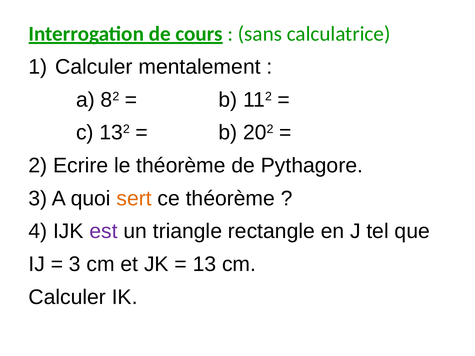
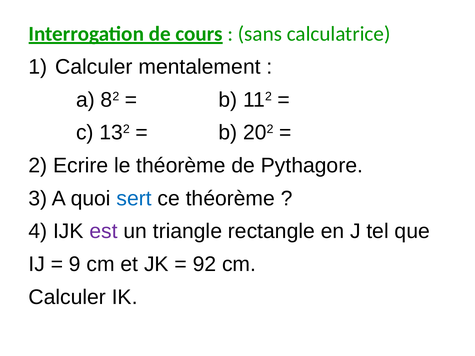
sert colour: orange -> blue
3 at (75, 264): 3 -> 9
13: 13 -> 92
